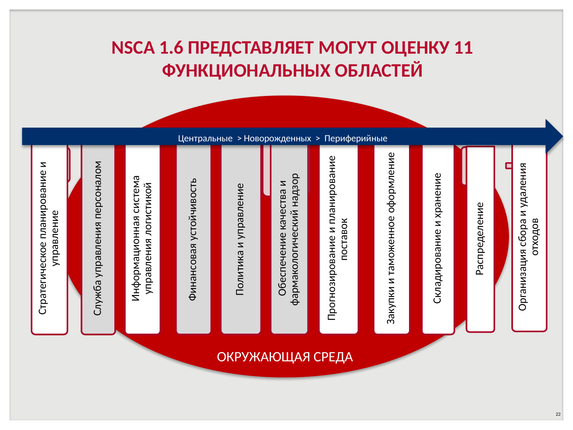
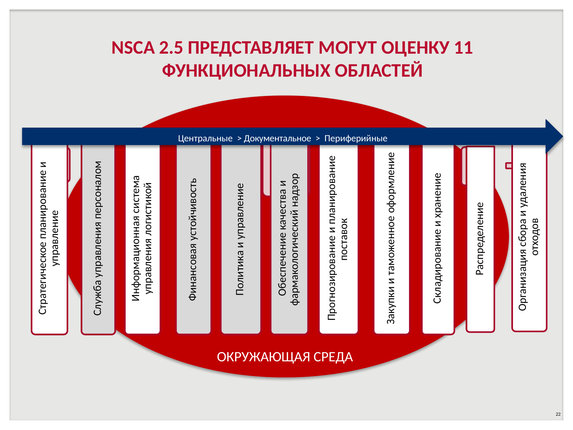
1.6: 1.6 -> 2.5
Новорожденных: Новорожденных -> Документальное
